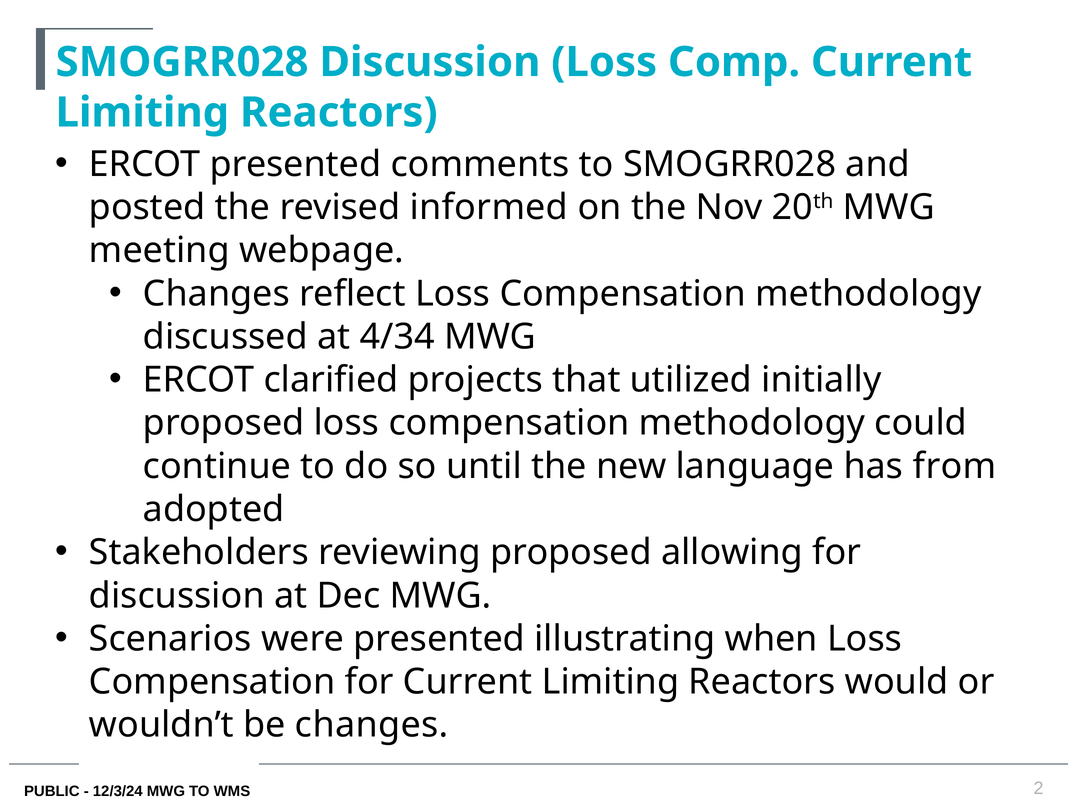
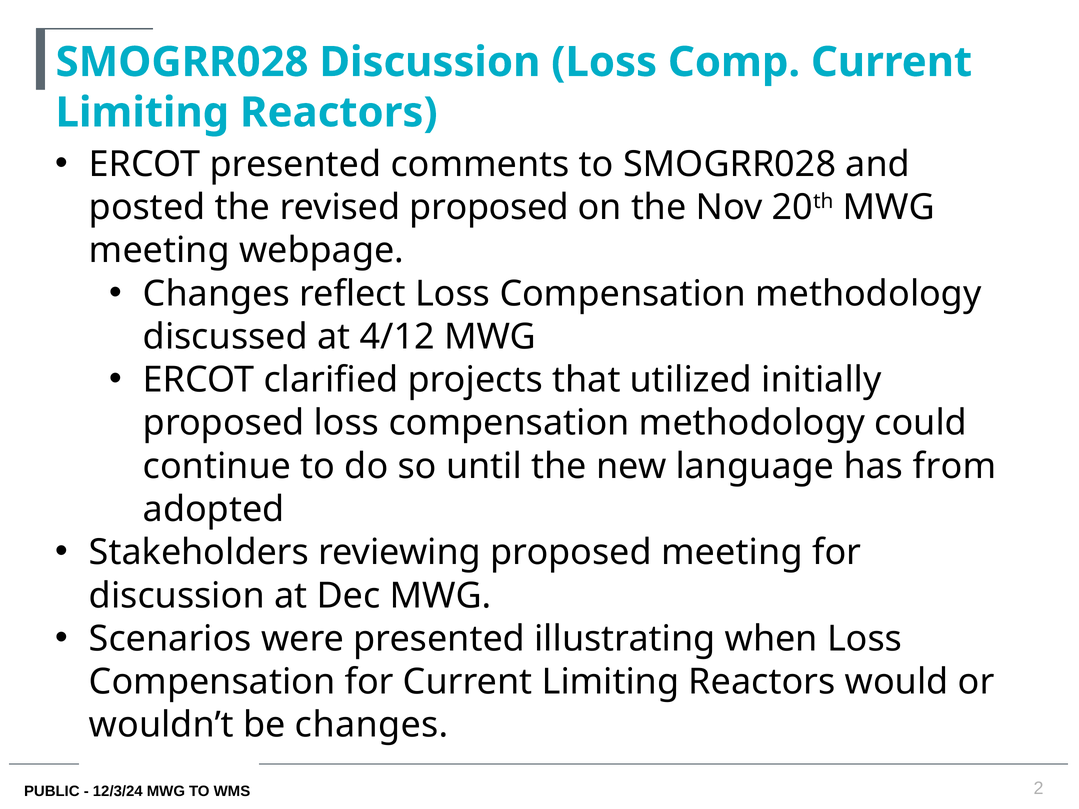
revised informed: informed -> proposed
4/34: 4/34 -> 4/12
proposed allowing: allowing -> meeting
